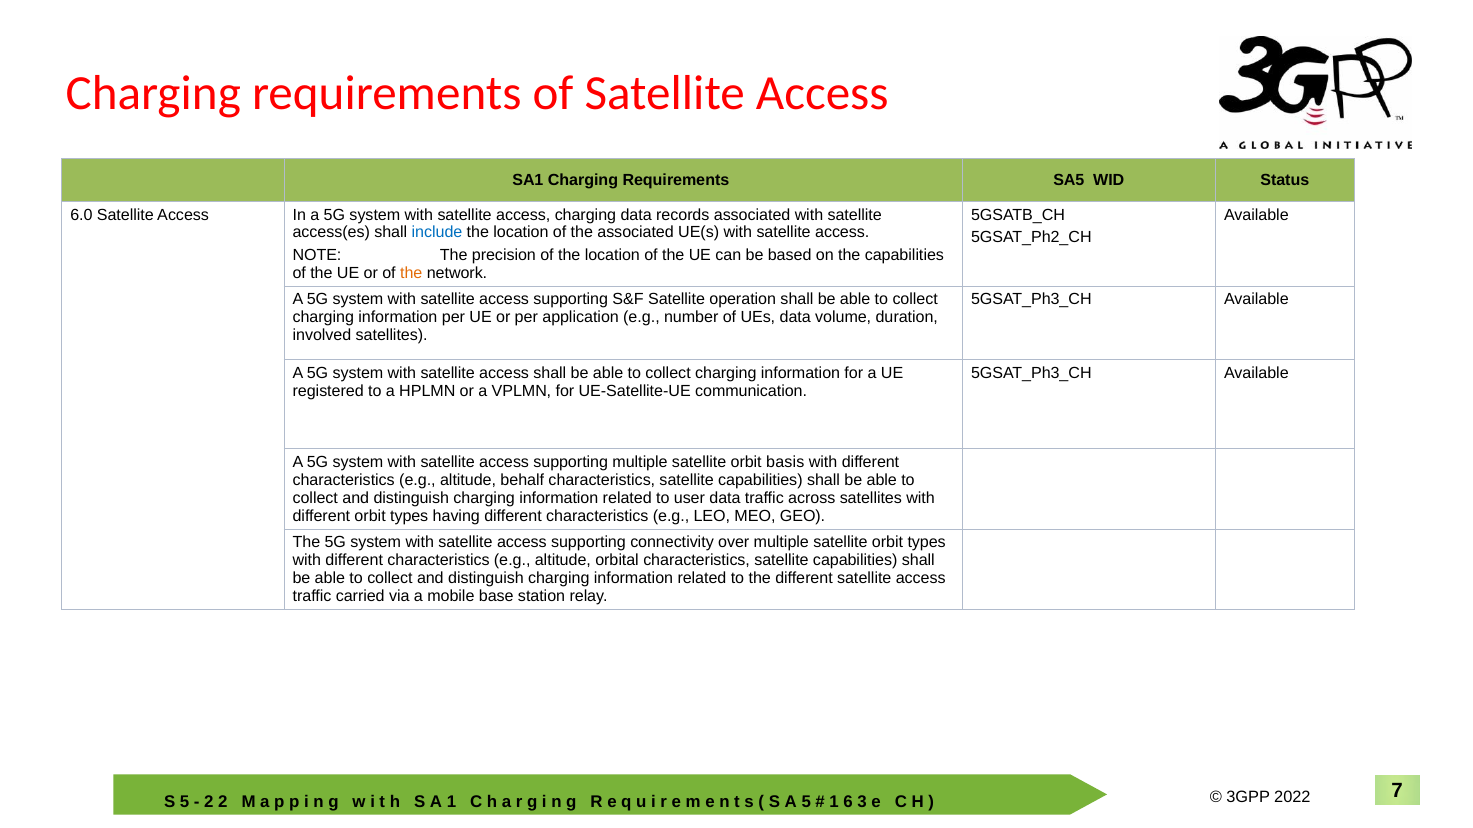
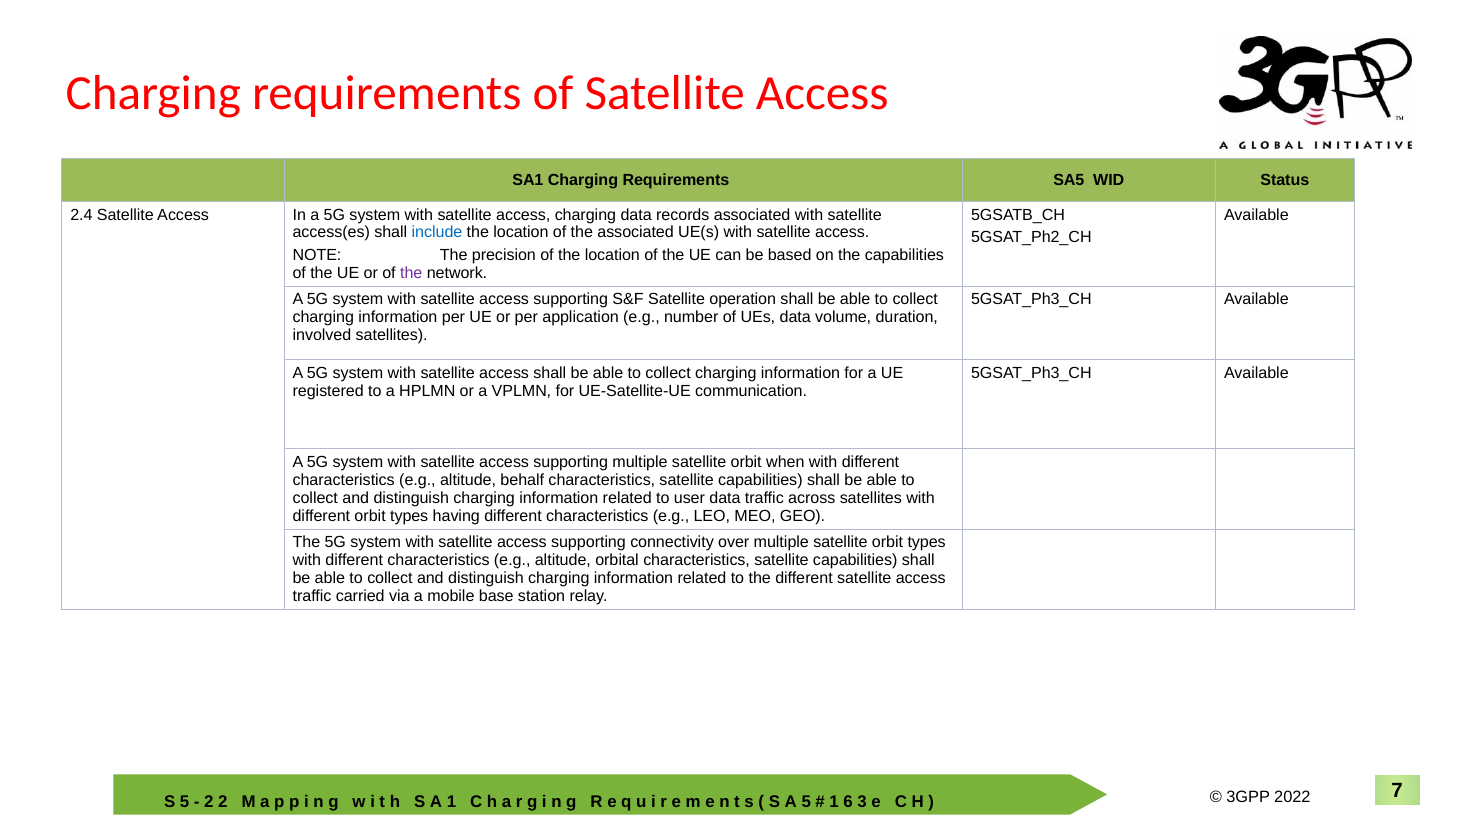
6.0: 6.0 -> 2.4
the at (411, 273) colour: orange -> purple
basis: basis -> when
